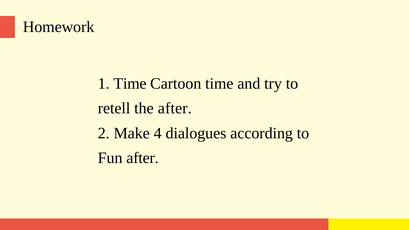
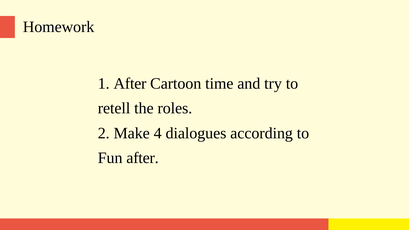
1 Time: Time -> After
the after: after -> roles
